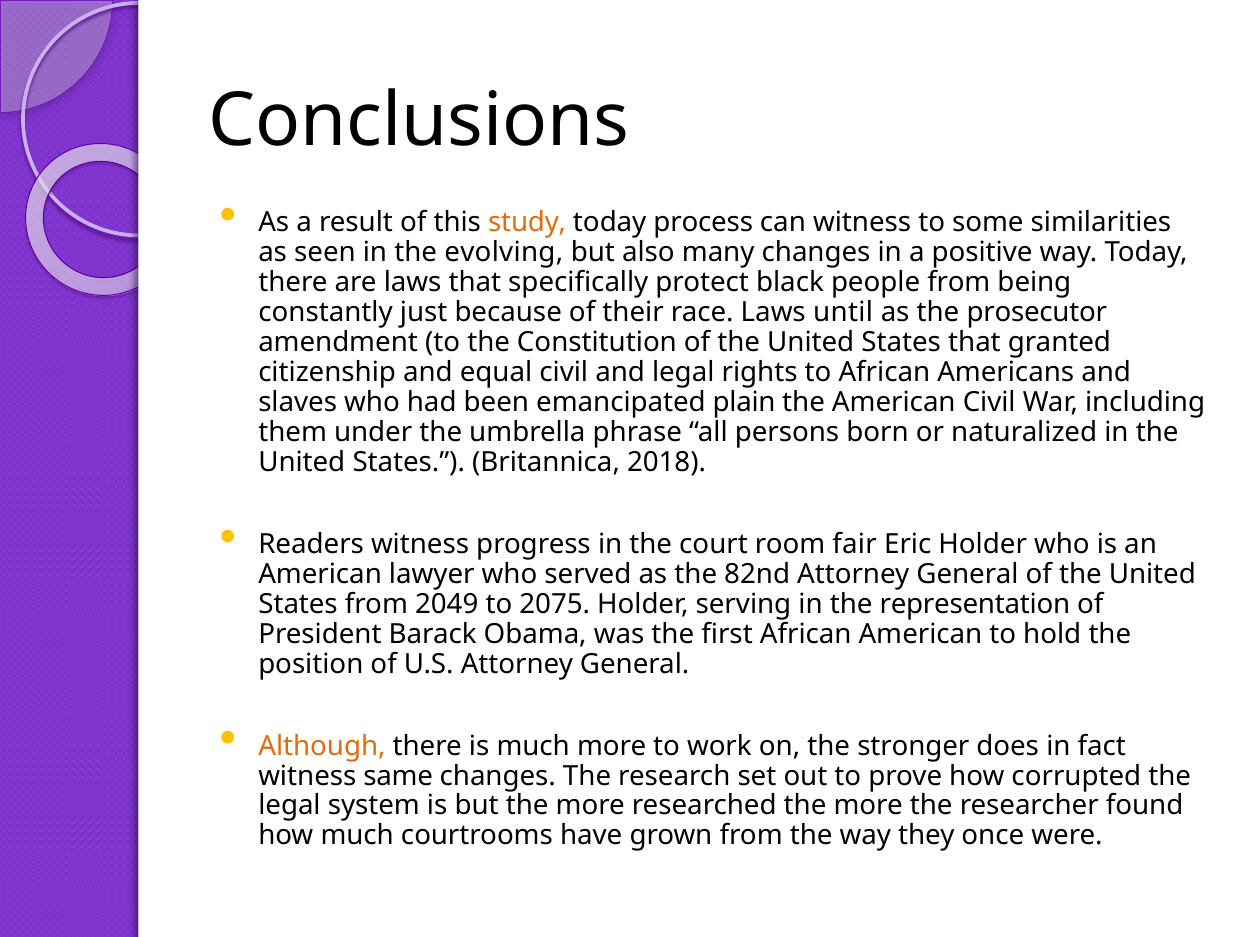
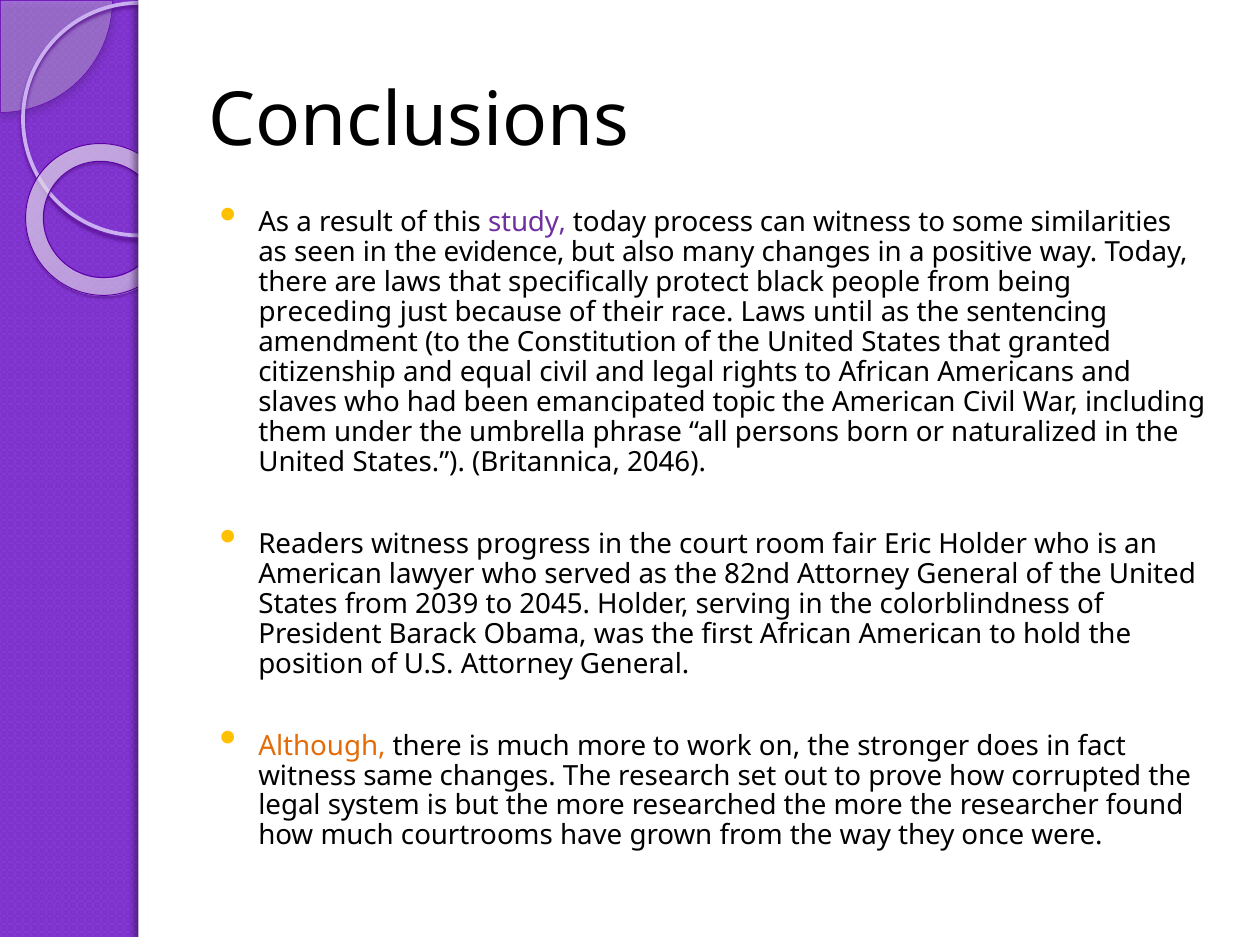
study colour: orange -> purple
evolving: evolving -> evidence
constantly: constantly -> preceding
prosecutor: prosecutor -> sentencing
plain: plain -> topic
2018: 2018 -> 2046
2049: 2049 -> 2039
2075: 2075 -> 2045
representation: representation -> colorblindness
